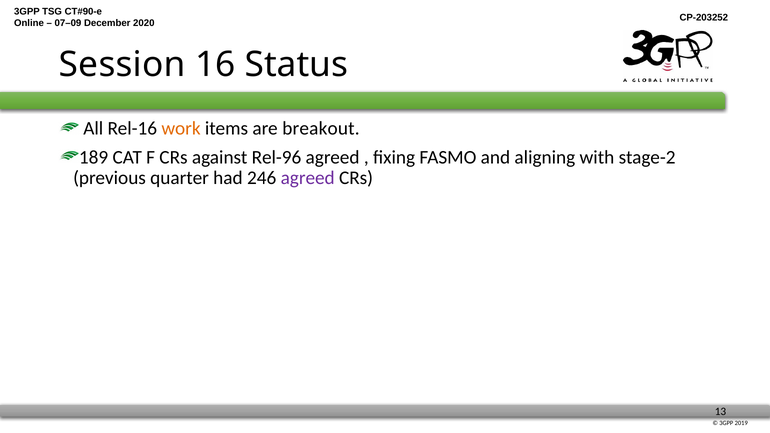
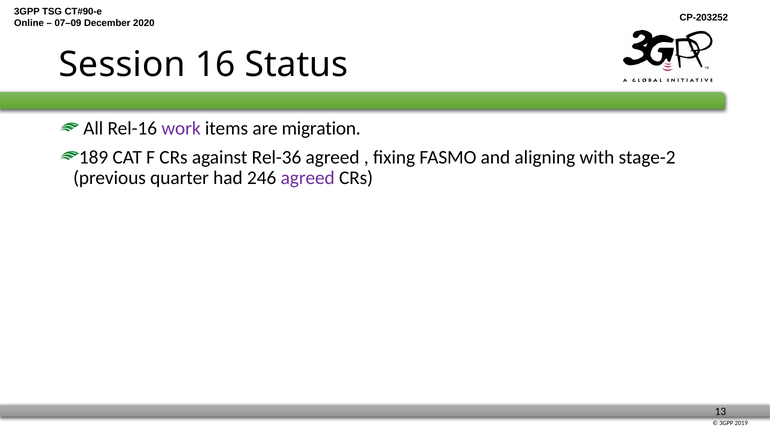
work colour: orange -> purple
breakout: breakout -> migration
Rel-96: Rel-96 -> Rel-36
